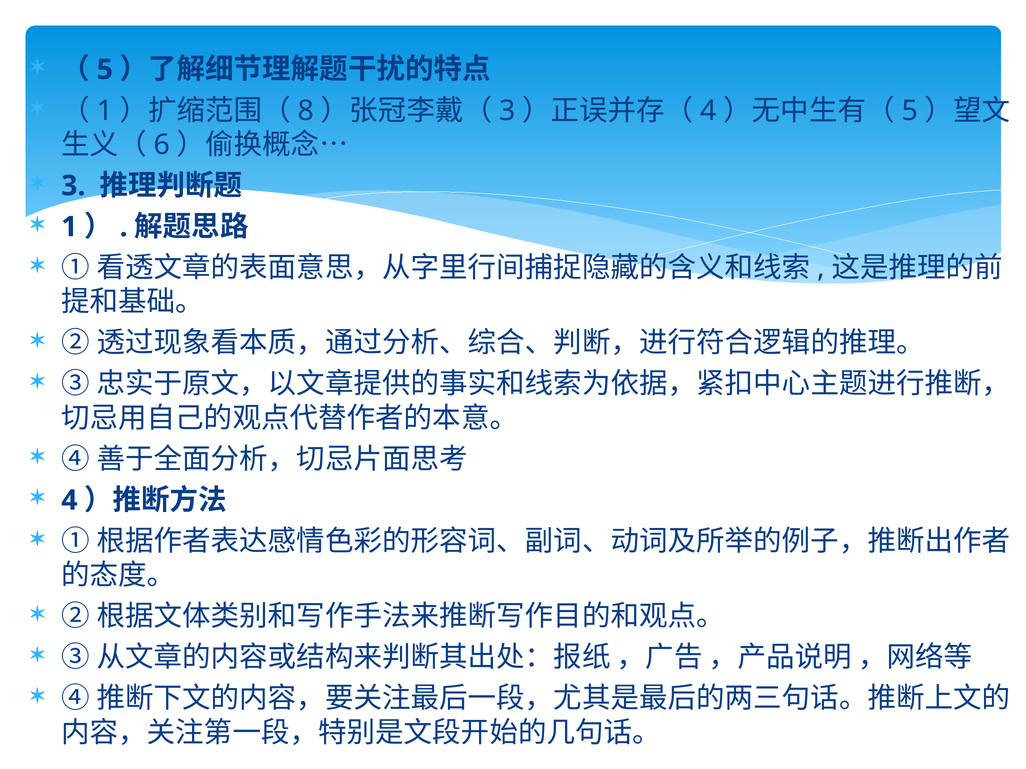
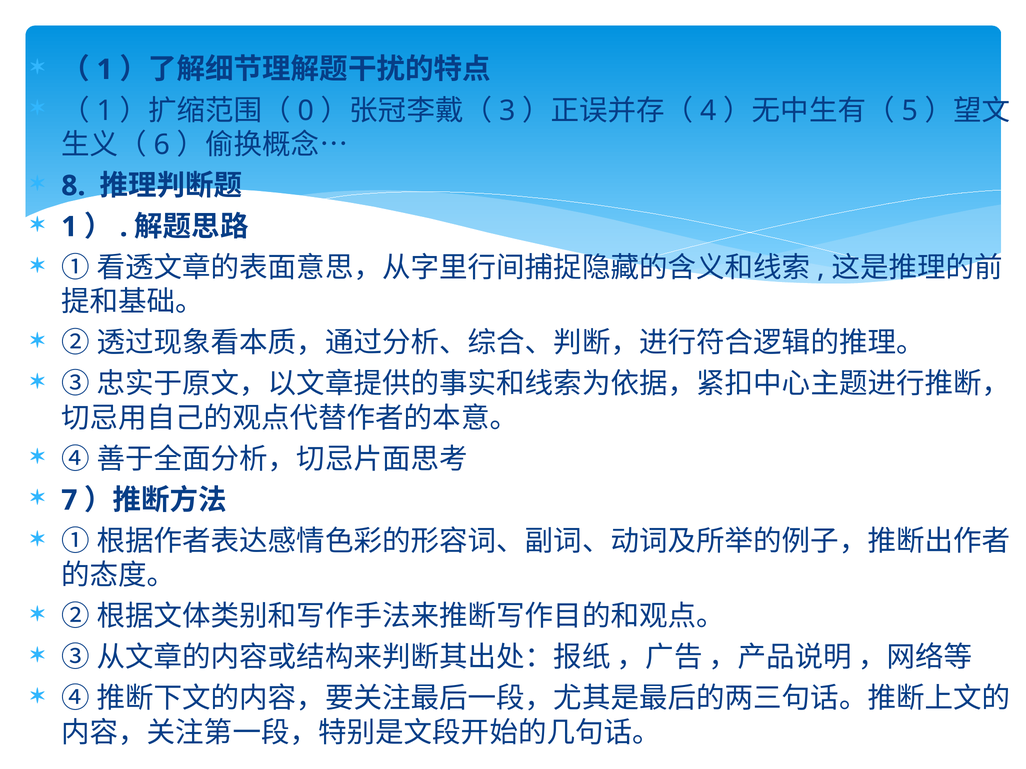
5 at (105, 70): 5 -> 1
8: 8 -> 0
3 at (73, 186): 3 -> 8
4 at (69, 501): 4 -> 7
